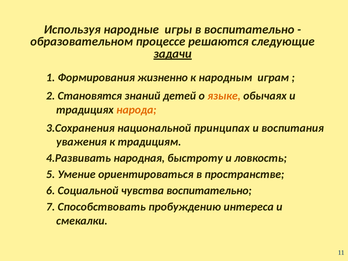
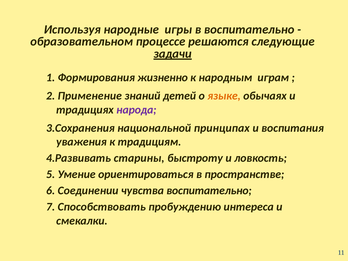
Становятся: Становятся -> Применение
народа colour: orange -> purple
народная: народная -> старины
Социальной: Социальной -> Соединении
